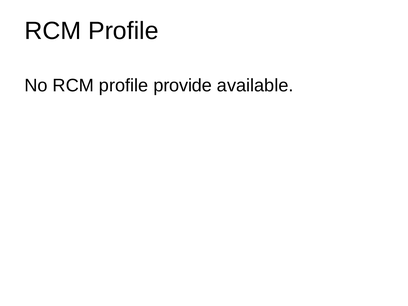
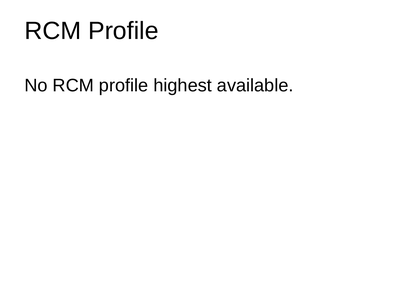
provide: provide -> highest
